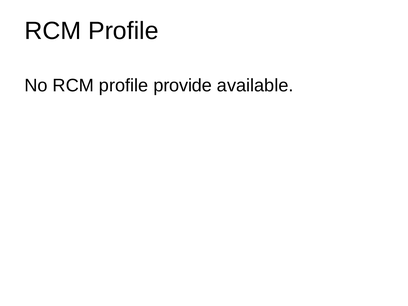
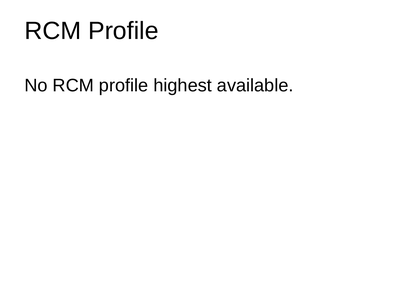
provide: provide -> highest
